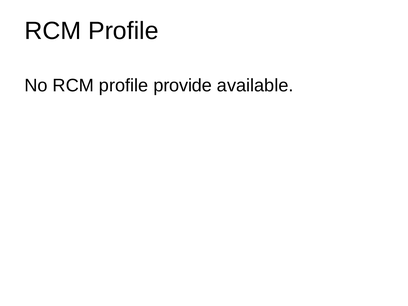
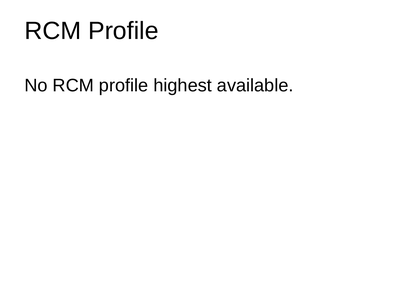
provide: provide -> highest
